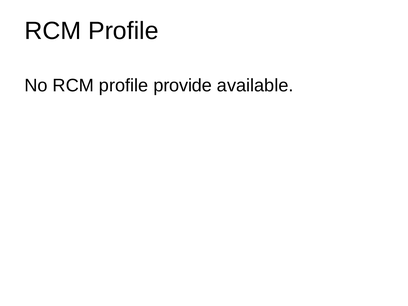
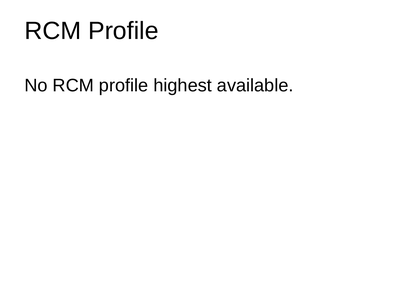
provide: provide -> highest
